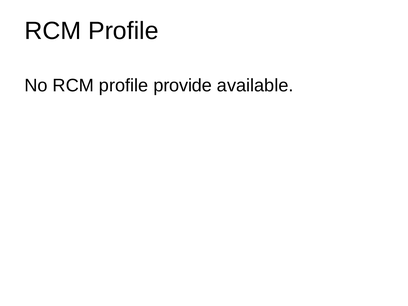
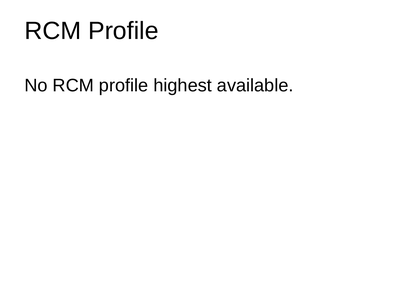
provide: provide -> highest
